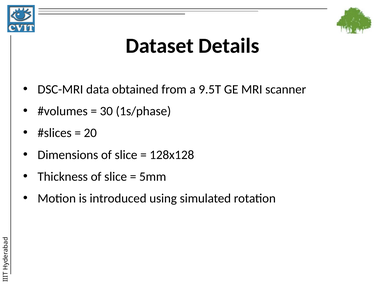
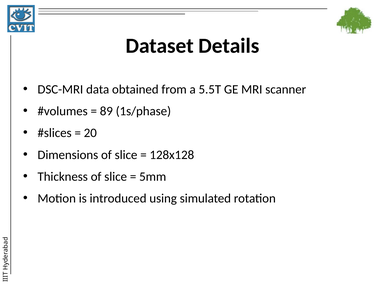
9.5T: 9.5T -> 5.5T
30: 30 -> 89
